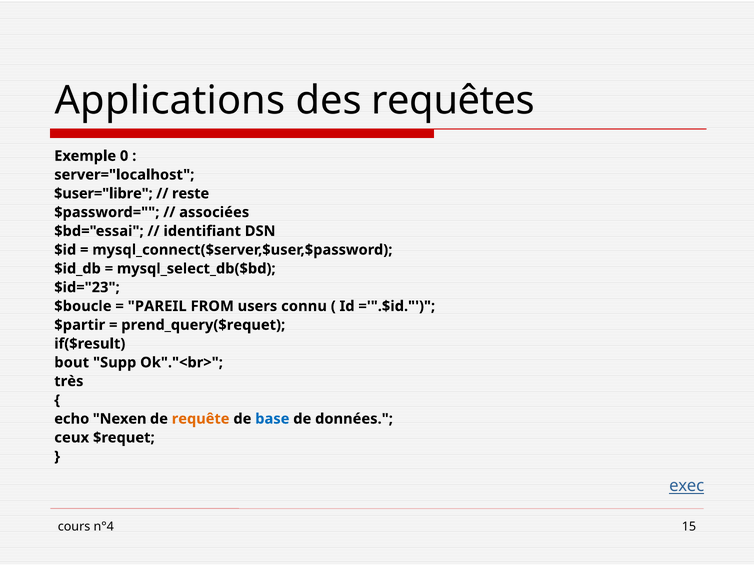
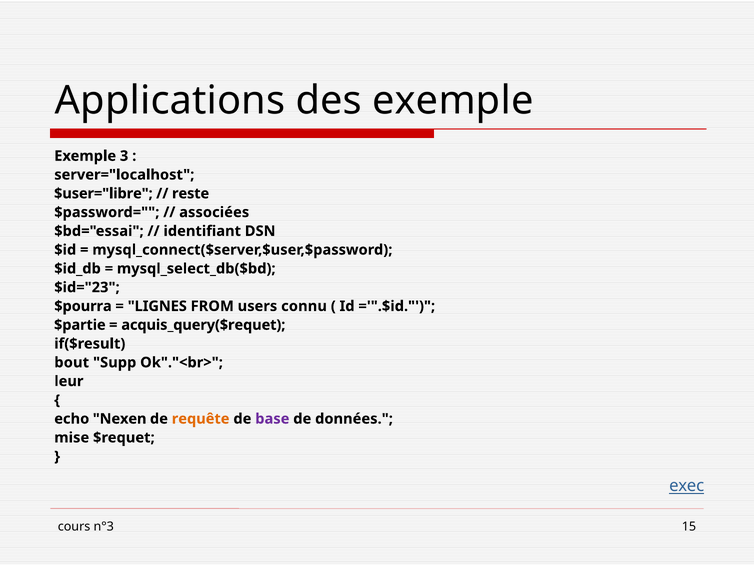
des requêtes: requêtes -> exemple
0: 0 -> 3
$boucle: $boucle -> $pourra
PAREIL: PAREIL -> LIGNES
$partir: $partir -> $partie
prend_query($requet: prend_query($requet -> acquis_query($requet
très: très -> leur
base colour: blue -> purple
ceux: ceux -> mise
n°4: n°4 -> n°3
